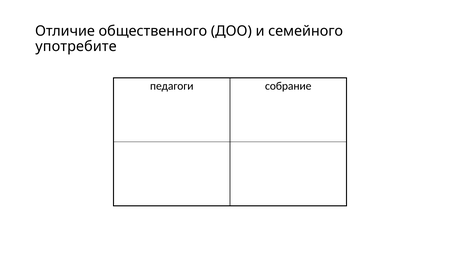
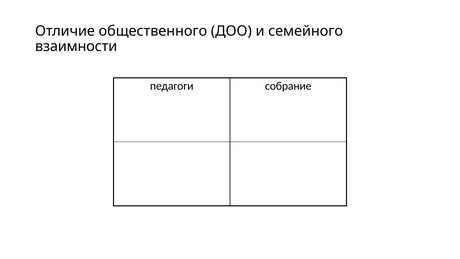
употребите: употребите -> взаимности
